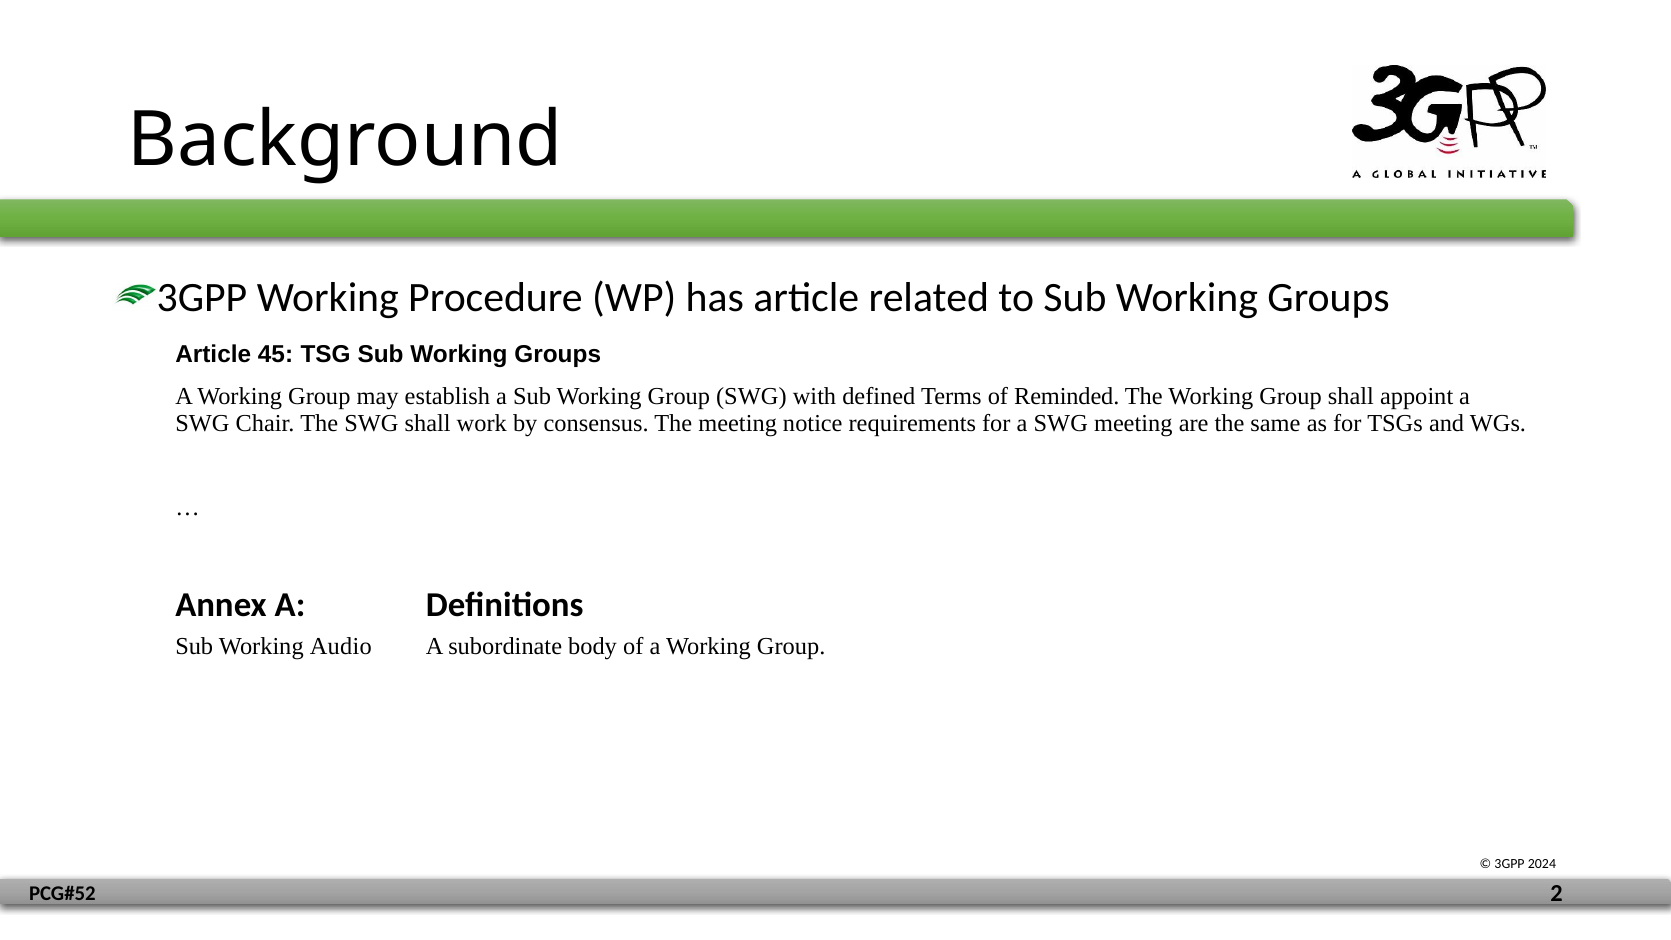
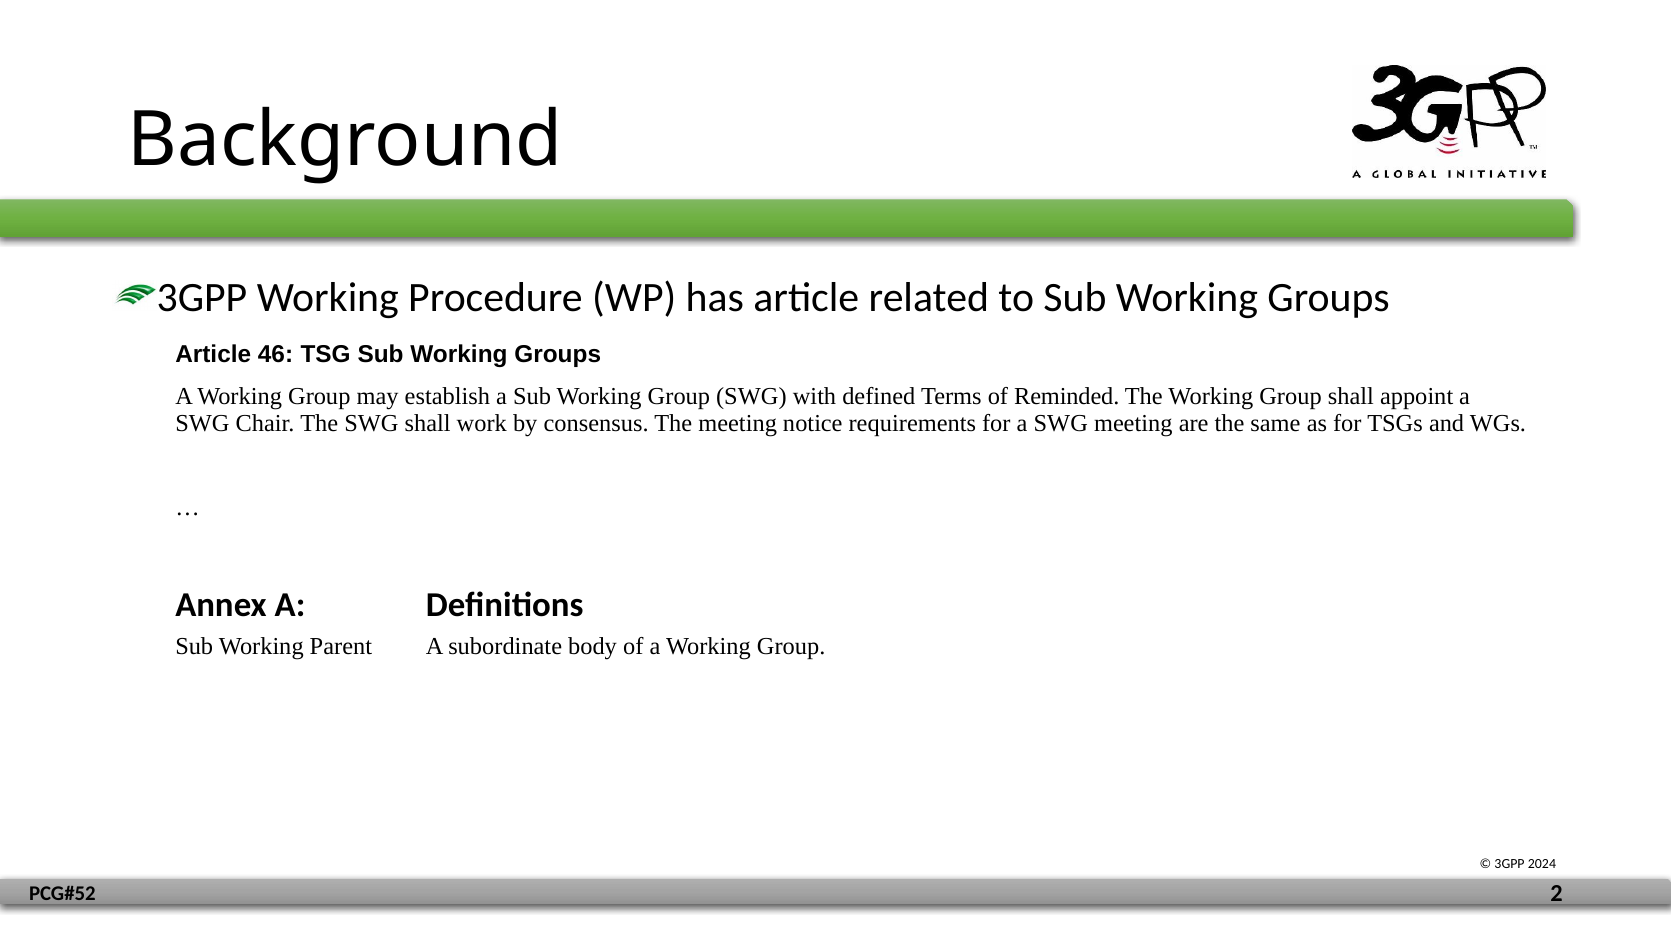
45: 45 -> 46
Audio: Audio -> Parent
